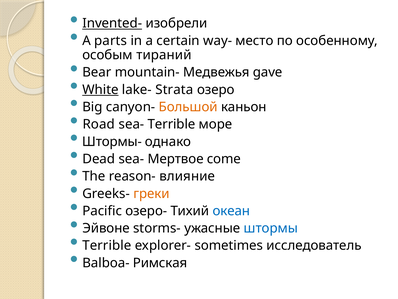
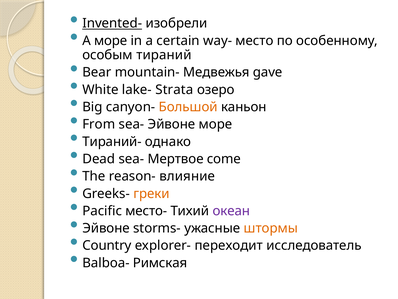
A parts: parts -> море
White underline: present -> none
Road: Road -> From
sea- Terrible: Terrible -> Эйвоне
Штормы-: Штормы- -> Тираний-
озеро-: озеро- -> место-
океан colour: blue -> purple
штормы colour: blue -> orange
Terrible at (107, 245): Terrible -> Country
sometimes: sometimes -> переходит
